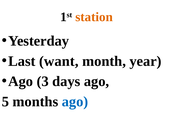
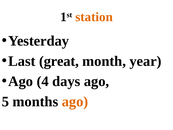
want: want -> great
3: 3 -> 4
ago at (75, 101) colour: blue -> orange
